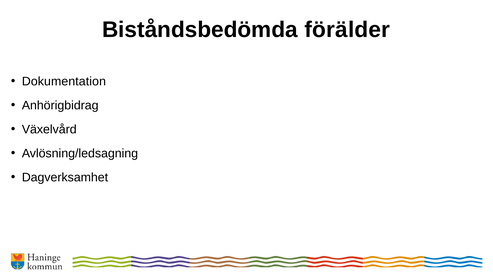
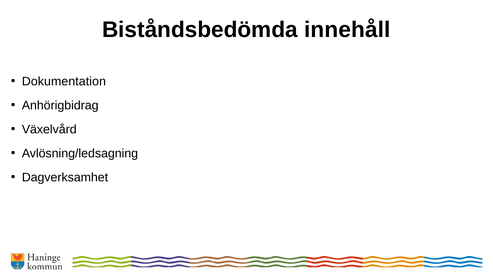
förälder: förälder -> innehåll
